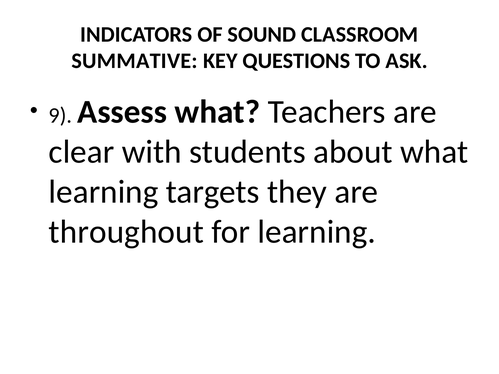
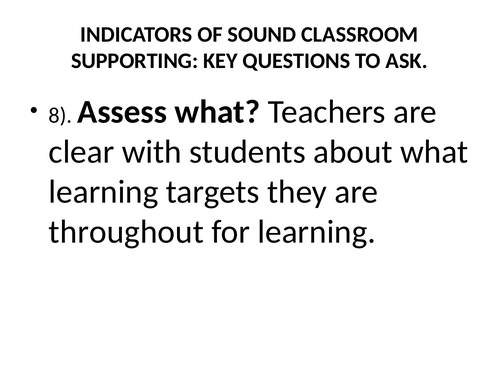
SUMMATIVE: SUMMATIVE -> SUPPORTING
9: 9 -> 8
